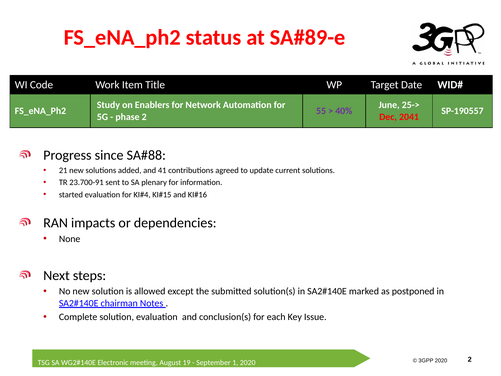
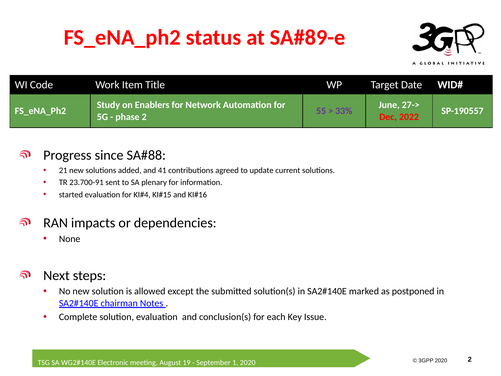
25->: 25-> -> 27->
40%: 40% -> 33%
2041: 2041 -> 2022
